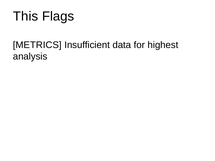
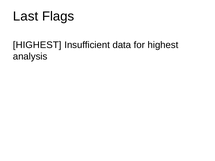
This: This -> Last
METRICS at (37, 45): METRICS -> HIGHEST
